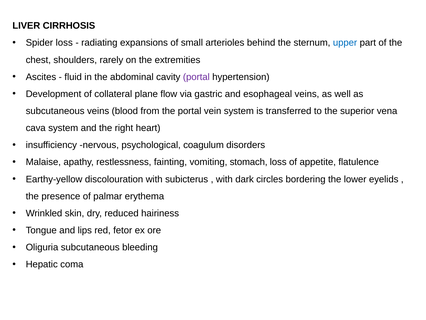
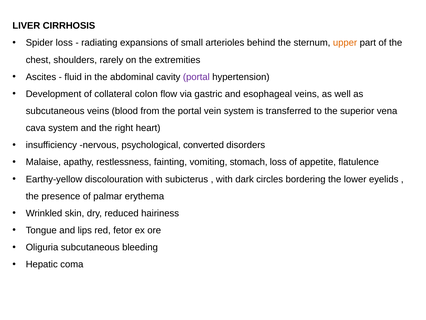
upper colour: blue -> orange
plane: plane -> colon
coagulum: coagulum -> converted
